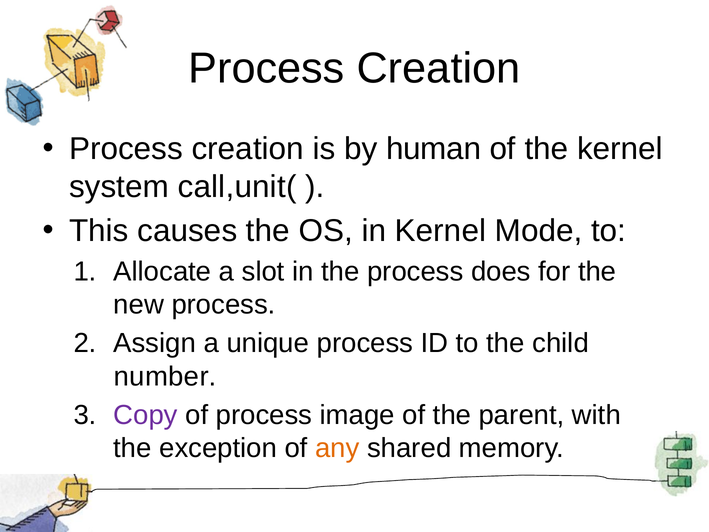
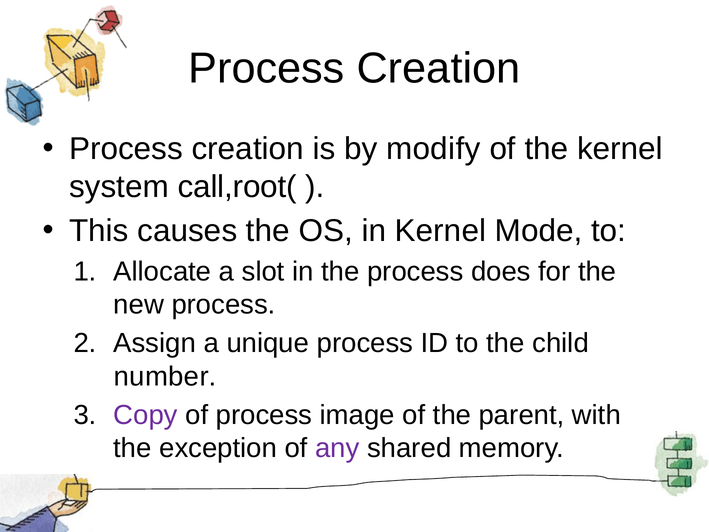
human: human -> modify
call,unit(: call,unit( -> call,root(
any colour: orange -> purple
